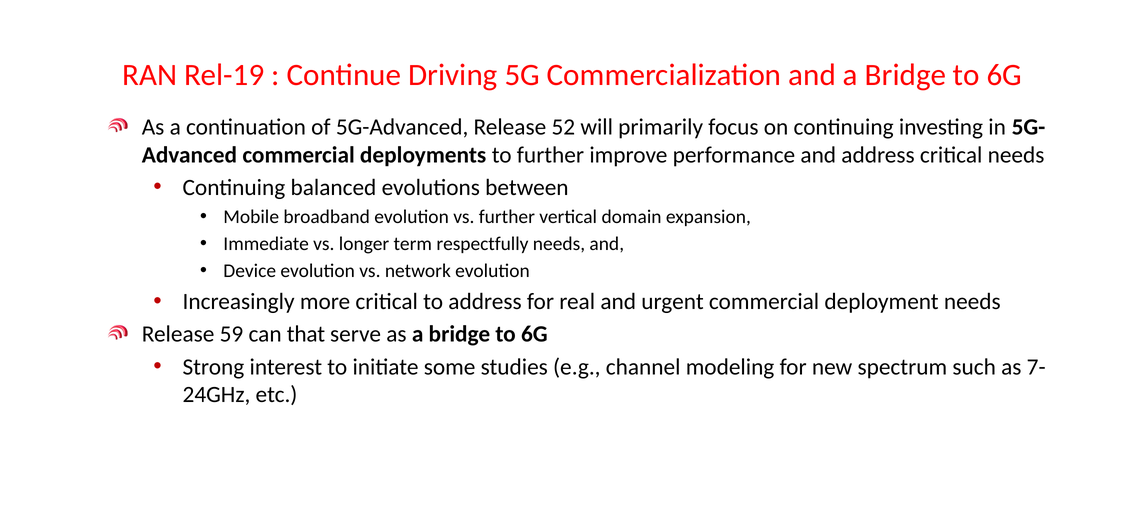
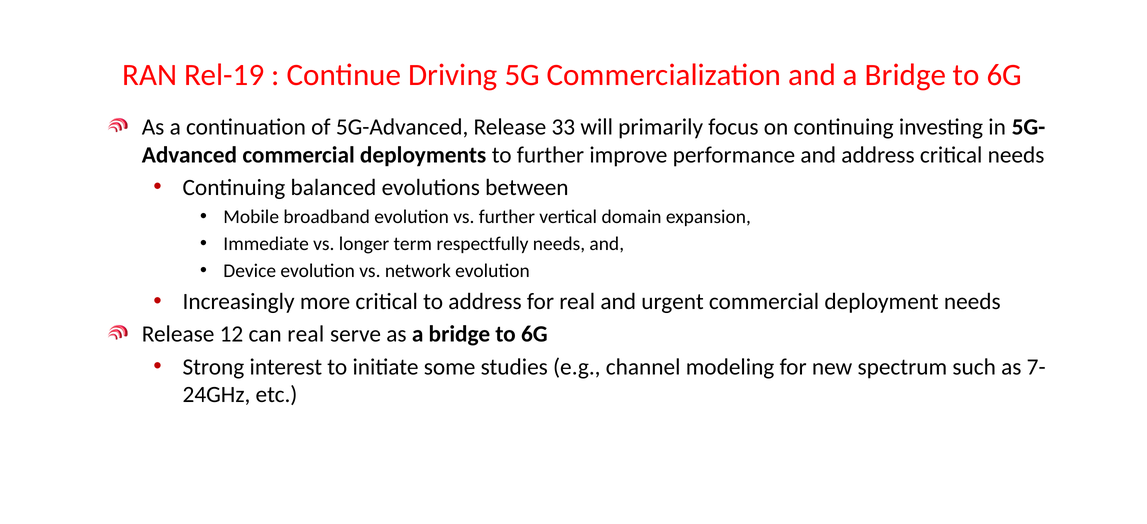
52: 52 -> 33
59: 59 -> 12
can that: that -> real
